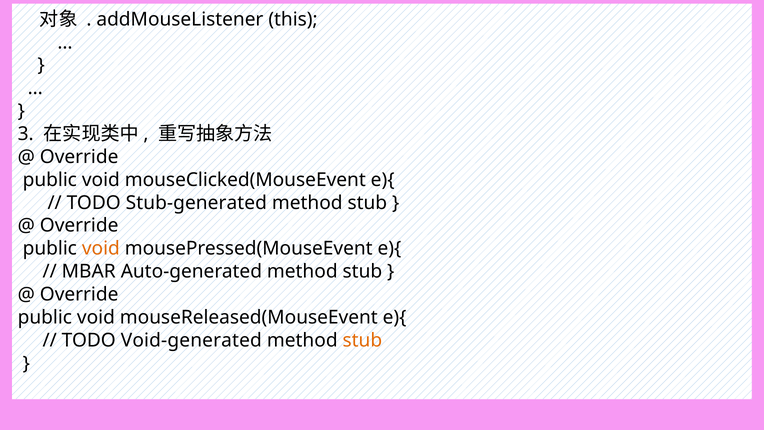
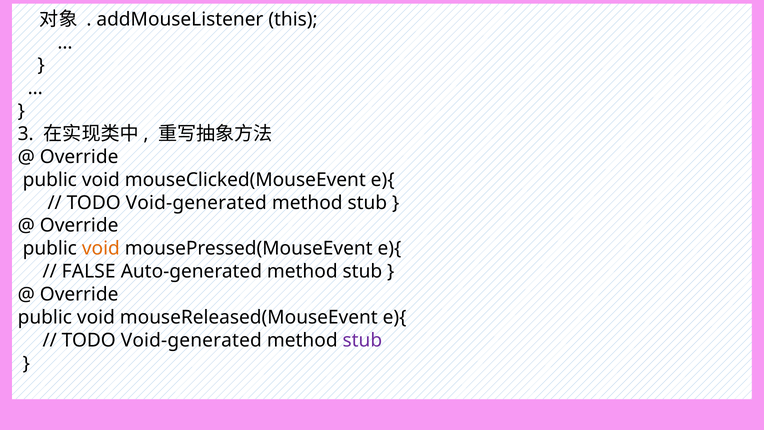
Stub-generated at (196, 203): Stub-generated -> Void-generated
MBAR: MBAR -> FALSE
stub at (362, 340) colour: orange -> purple
